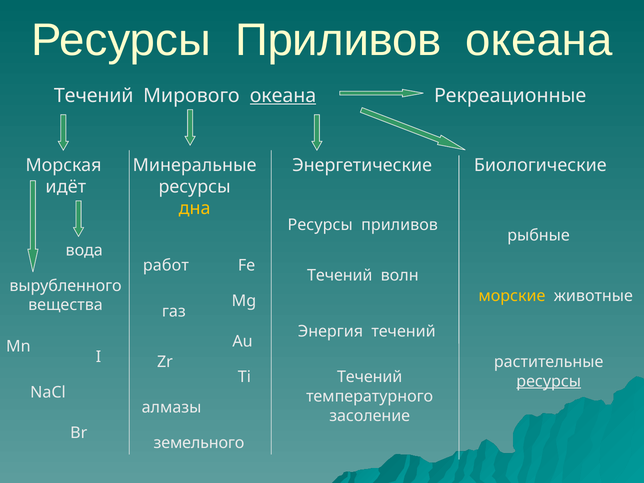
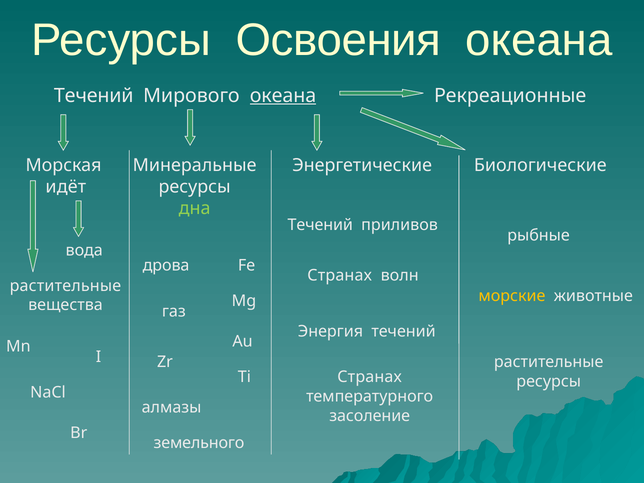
Приливов at (338, 40): Приливов -> Освоения
дна colour: yellow -> light green
Ресурсы at (320, 225): Ресурсы -> Течений
работ: работ -> дрова
Течений at (340, 276): Течений -> Странах
вырубленного at (66, 286): вырубленного -> растительные
Течений at (370, 377): Течений -> Странах
ресурсы at (549, 381) underline: present -> none
